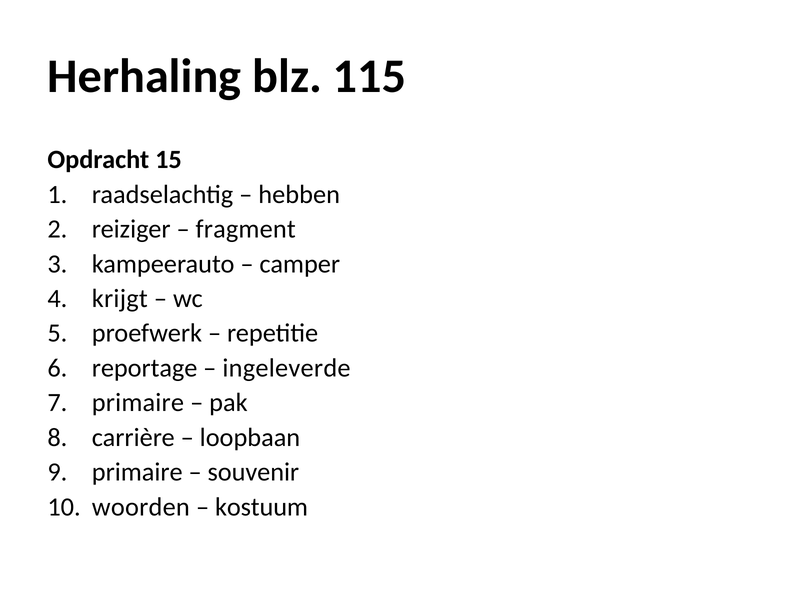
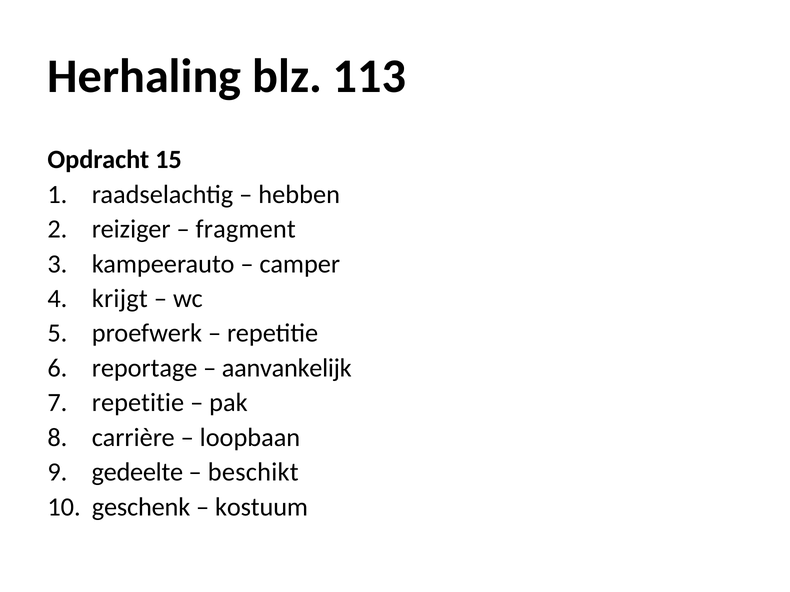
115: 115 -> 113
ingeleverde: ingeleverde -> aanvankelijk
primaire at (138, 403): primaire -> repetitie
primaire at (137, 473): primaire -> gedeelte
souvenir: souvenir -> beschikt
woorden: woorden -> geschenk
